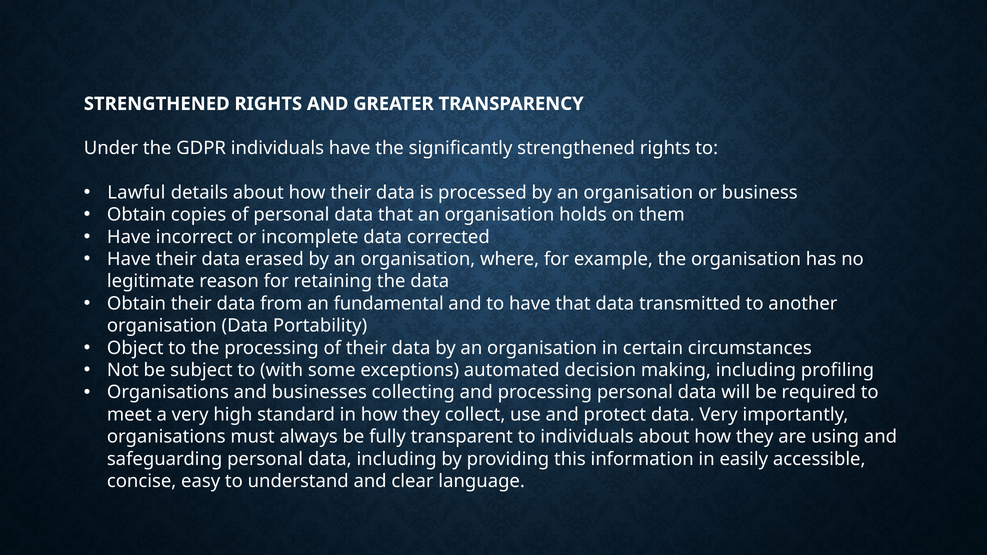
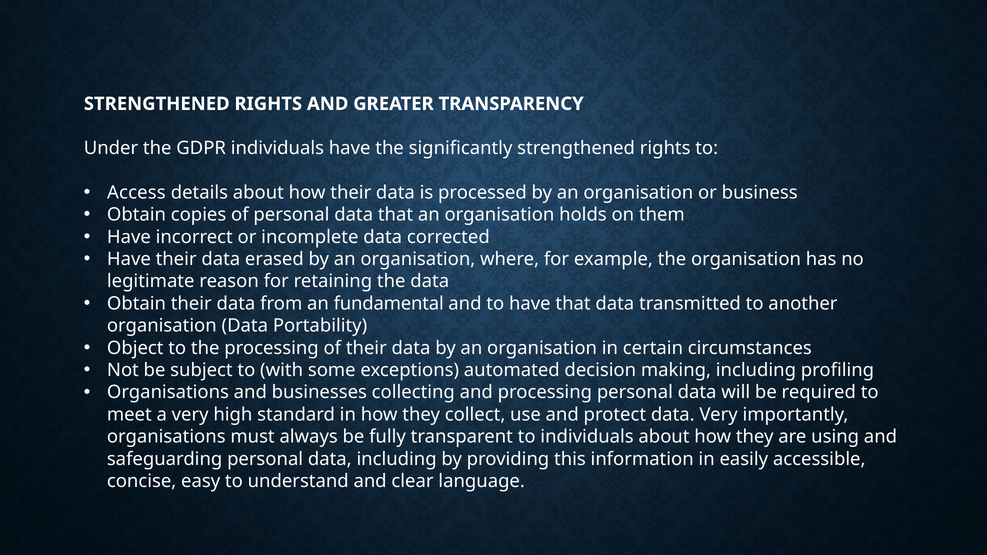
Lawful: Lawful -> Access
